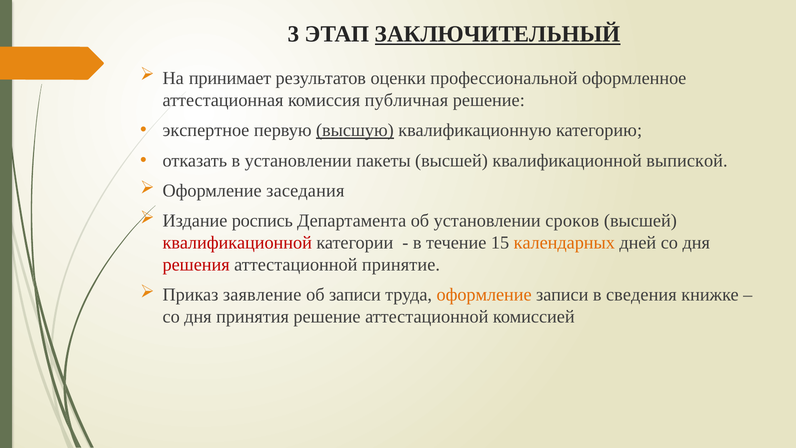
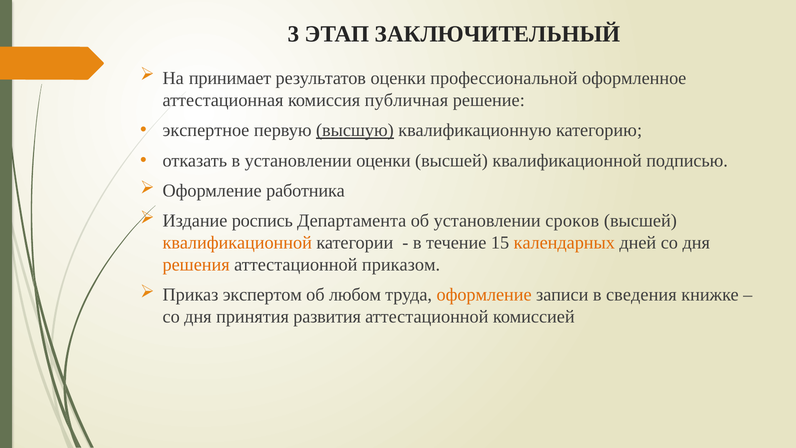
ЗАКЛЮЧИТЕЛЬНЫЙ underline: present -> none
установлении пакеты: пакеты -> оценки
выпиской: выпиской -> подписью
заседания: заседания -> работника
квалификационной at (237, 243) colour: red -> orange
решения colour: red -> orange
принятие: принятие -> приказом
заявление: заявление -> экспертом
об записи: записи -> любом
принятия решение: решение -> развития
